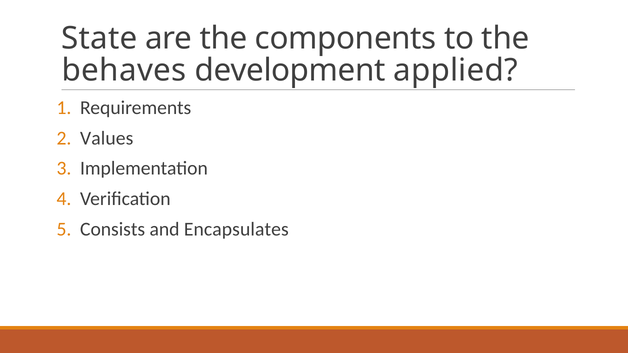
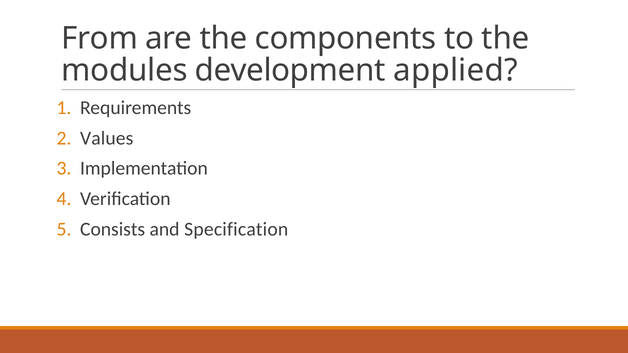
State: State -> From
behaves: behaves -> modules
Encapsulates: Encapsulates -> Specification
